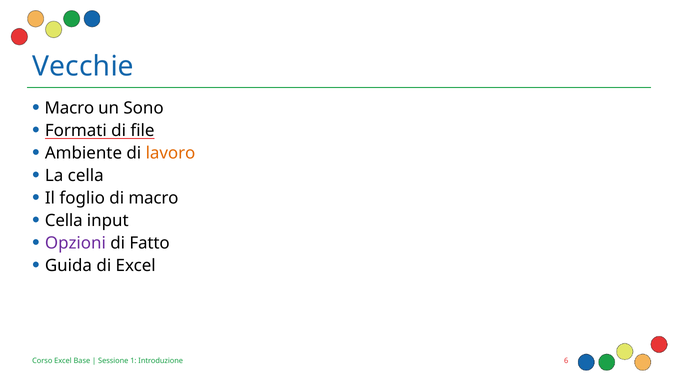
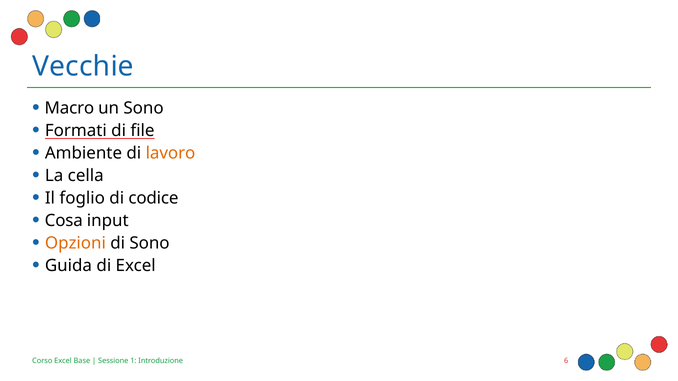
di macro: macro -> codice
Cella at (64, 221): Cella -> Cosa
Opzioni colour: purple -> orange
di Fatto: Fatto -> Sono
